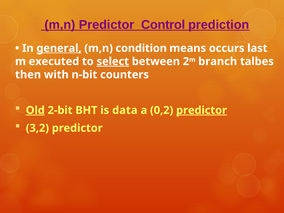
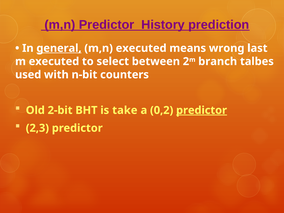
Control: Control -> History
m,n condition: condition -> executed
occurs: occurs -> wrong
select underline: present -> none
then: then -> used
Old underline: present -> none
data: data -> take
3,2: 3,2 -> 2,3
